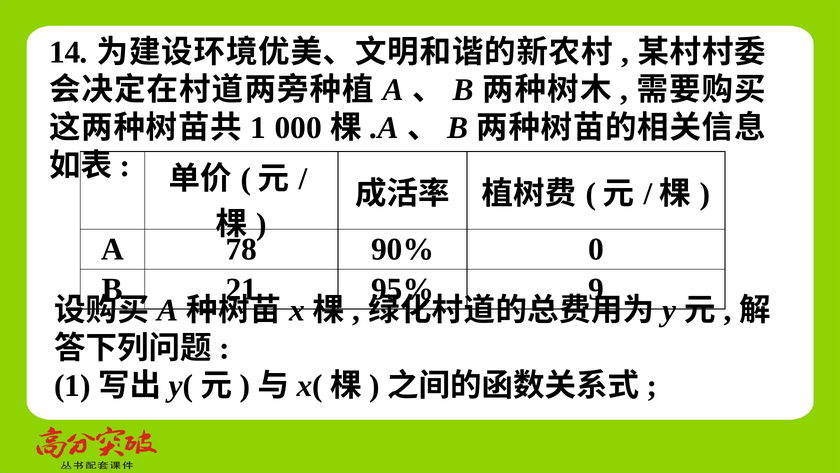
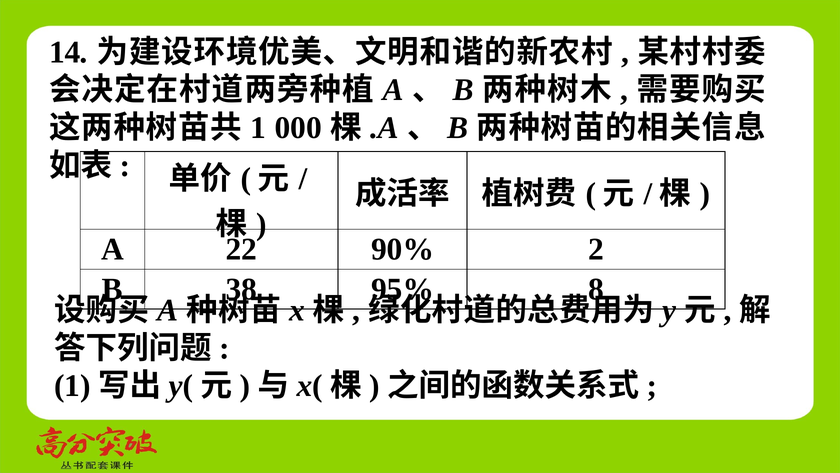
78: 78 -> 22
0: 0 -> 2
21: 21 -> 38
9: 9 -> 8
